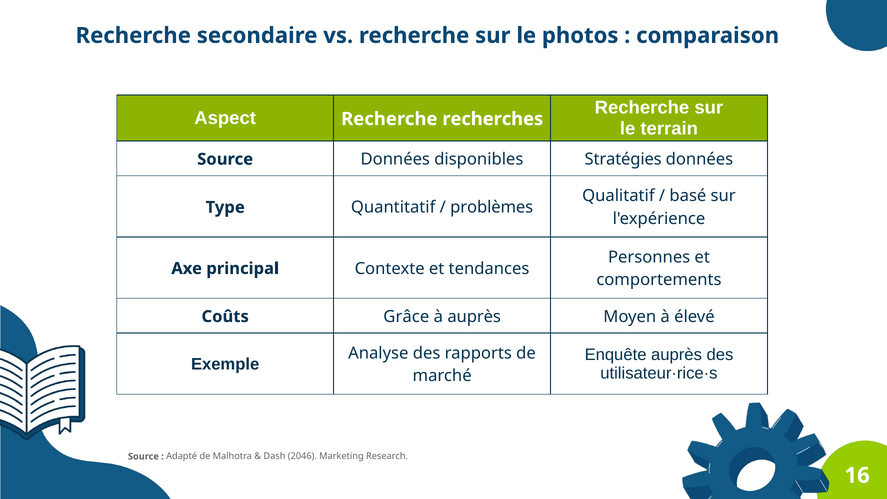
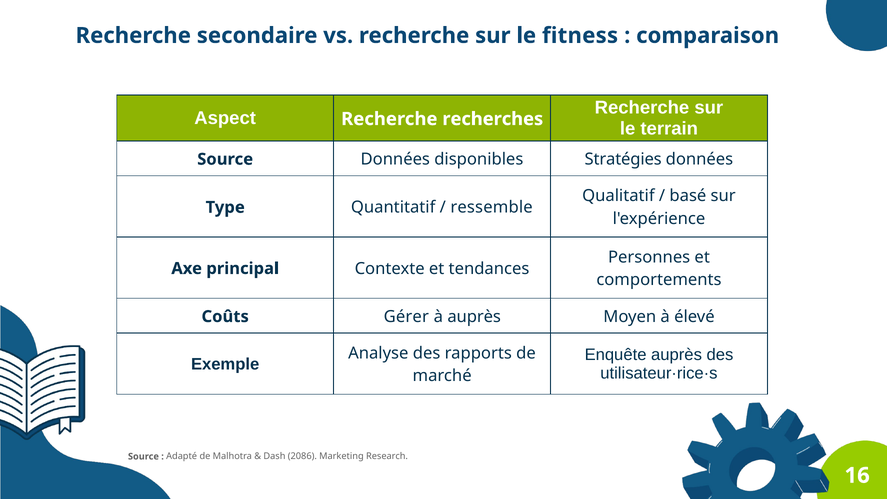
photos: photos -> fitness
problèmes: problèmes -> ressemble
Grâce: Grâce -> Gérer
2046: 2046 -> 2086
